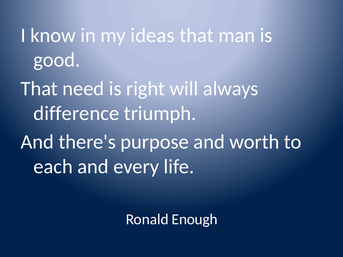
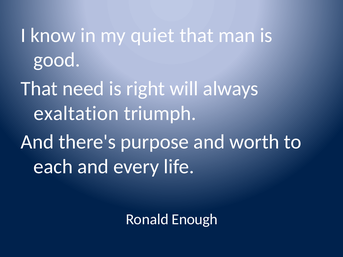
ideas: ideas -> quiet
difference: difference -> exaltation
